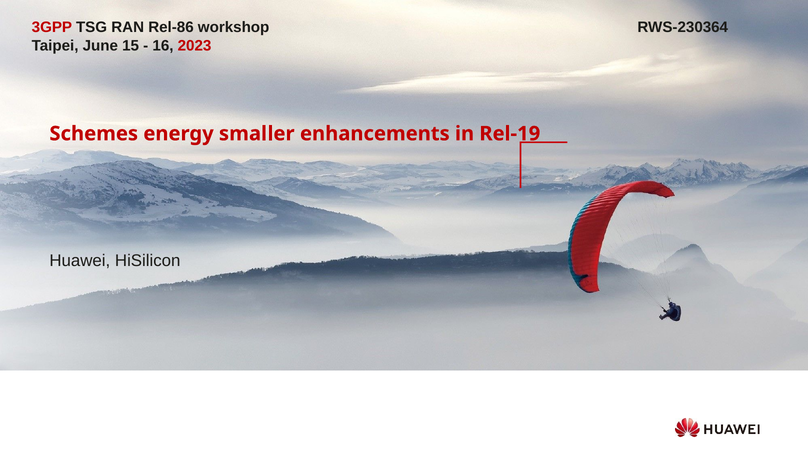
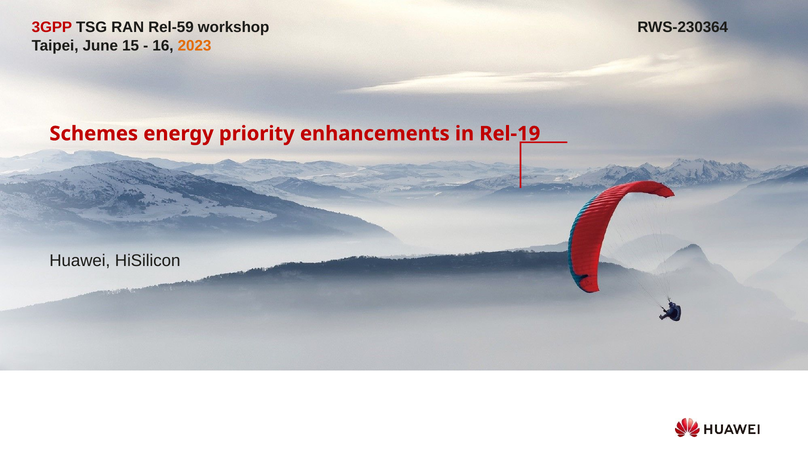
Rel-86: Rel-86 -> Rel-59
2023 colour: red -> orange
smaller: smaller -> priority
